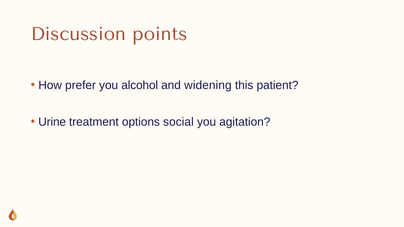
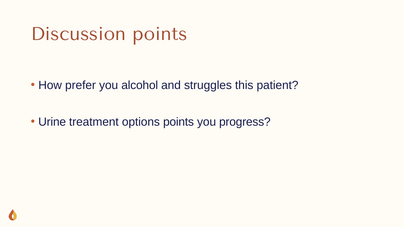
widening: widening -> struggles
options social: social -> points
agitation: agitation -> progress
